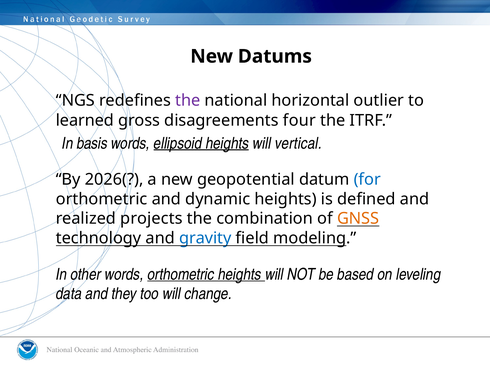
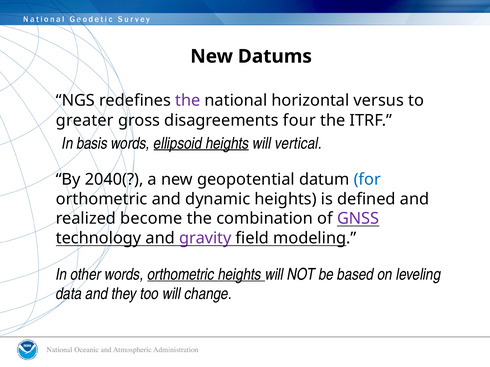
outlier: outlier -> versus
learned: learned -> greater
2026(: 2026( -> 2040(
projects: projects -> become
GNSS colour: orange -> purple
gravity colour: blue -> purple
